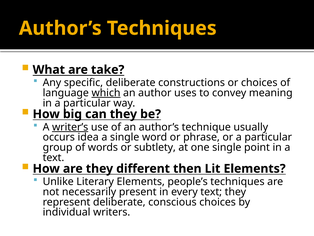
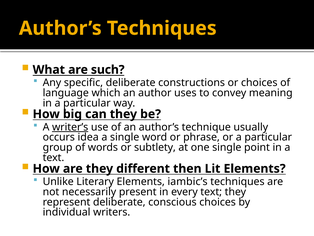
take: take -> such
which underline: present -> none
people’s: people’s -> iambic’s
